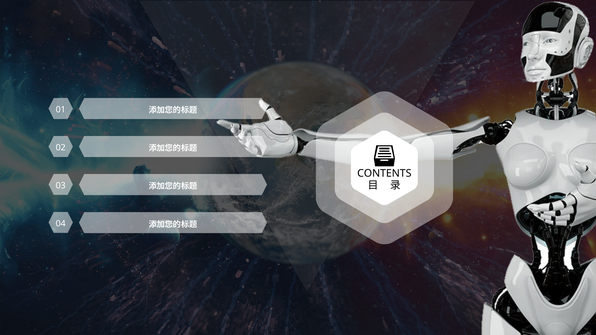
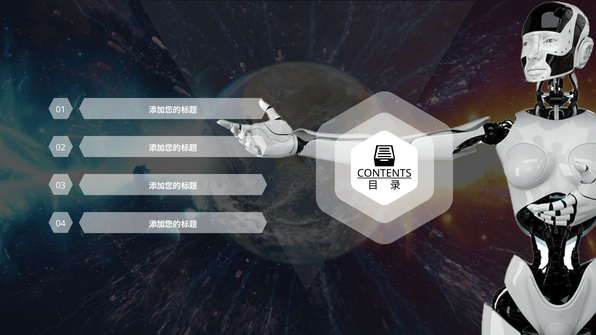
CONTENTS underline: none -> present
